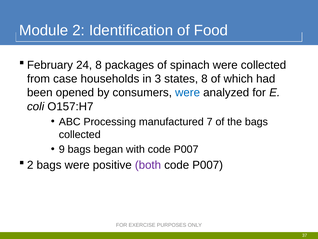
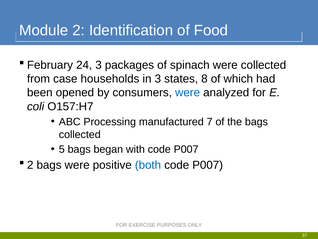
24 8: 8 -> 3
9: 9 -> 5
both colour: purple -> blue
